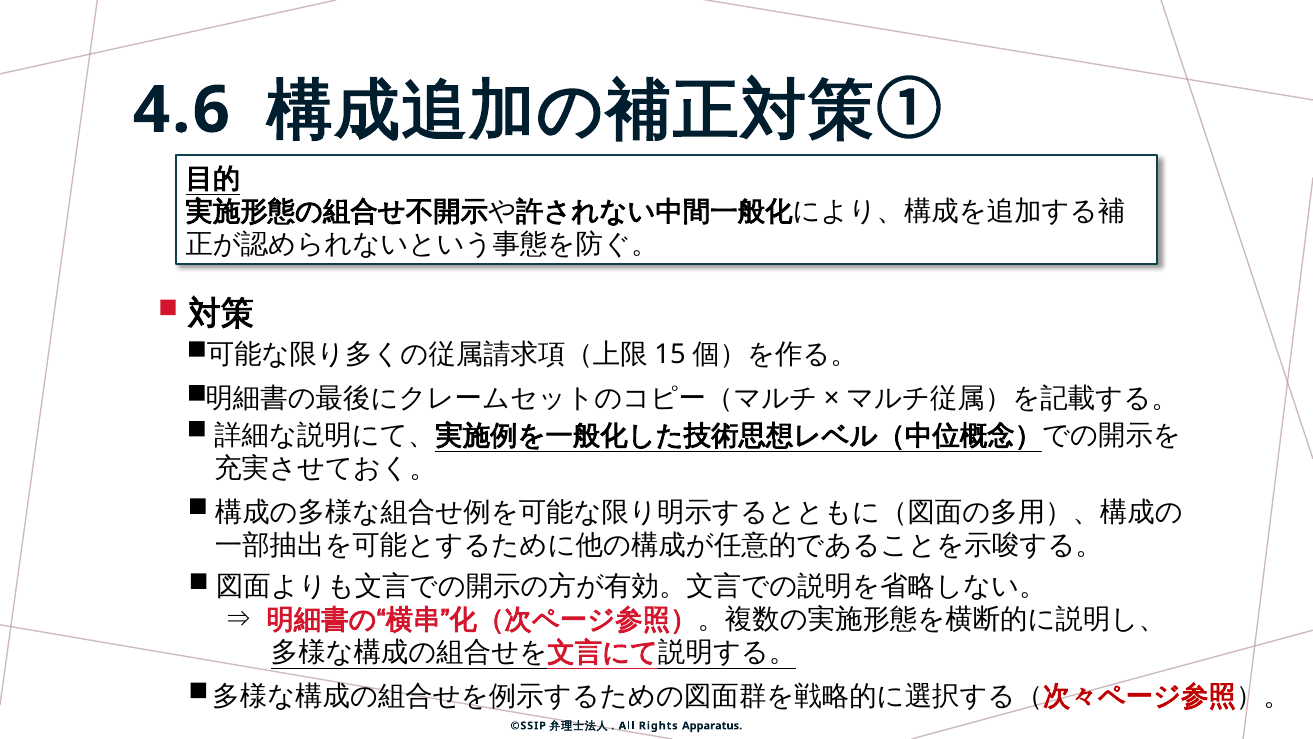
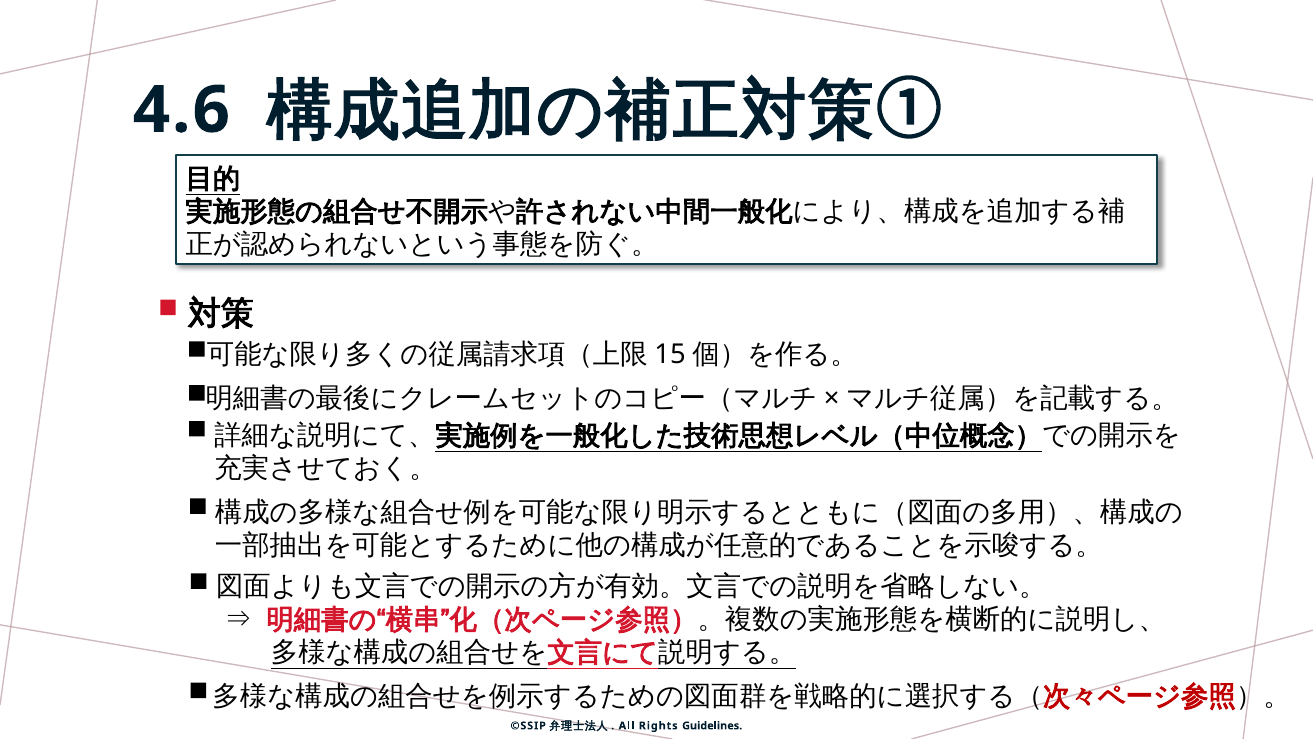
Apparatus: Apparatus -> Guidelines
